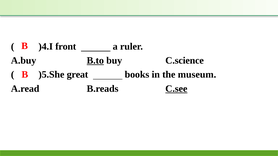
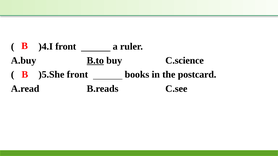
)5.She great: great -> front
museum: museum -> postcard
C.see underline: present -> none
